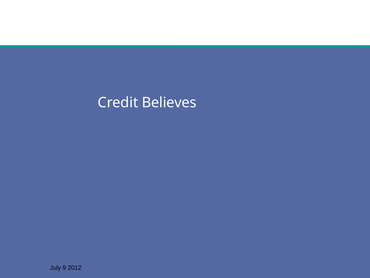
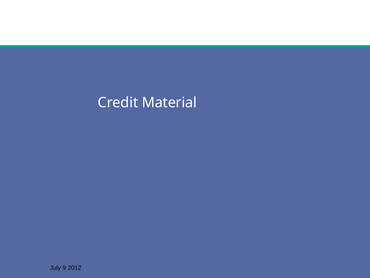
Believes: Believes -> Material
